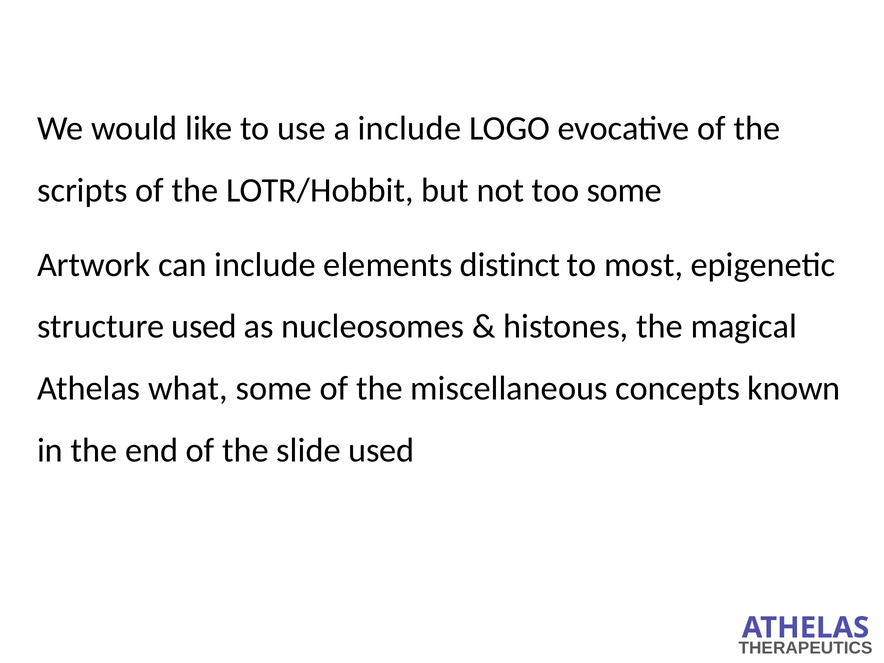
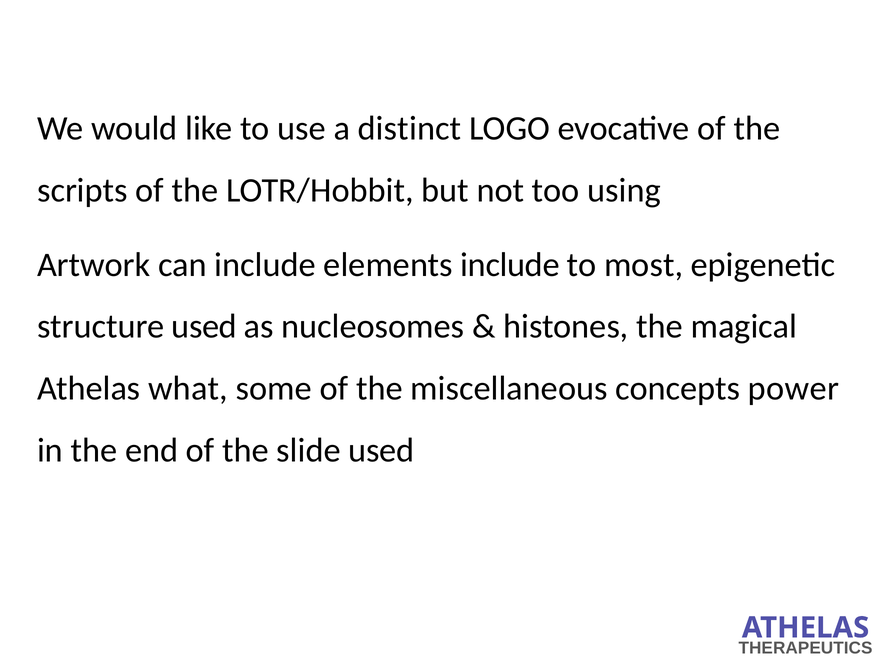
a include: include -> distinct
too some: some -> using
elements distinct: distinct -> include
known: known -> power
